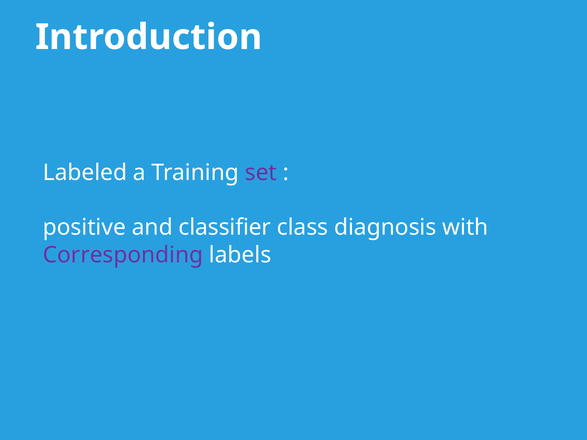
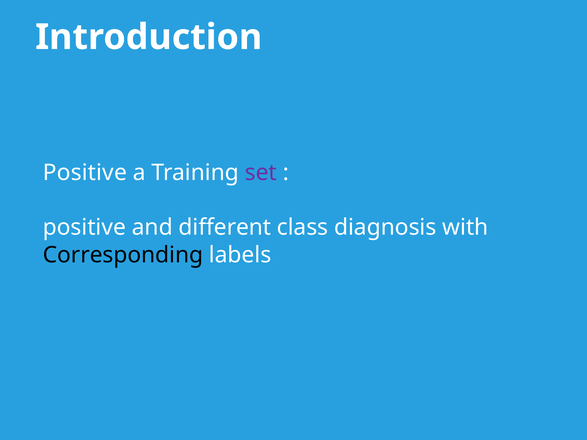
Labeled at (85, 173): Labeled -> Positive
classifier: classifier -> different
Corresponding colour: purple -> black
